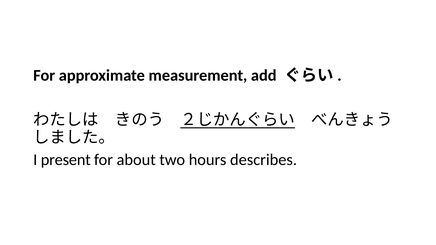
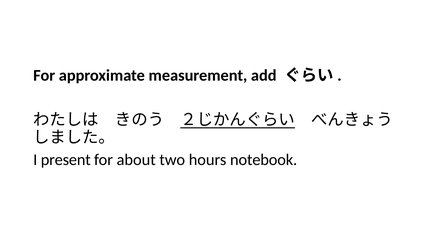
describes: describes -> notebook
